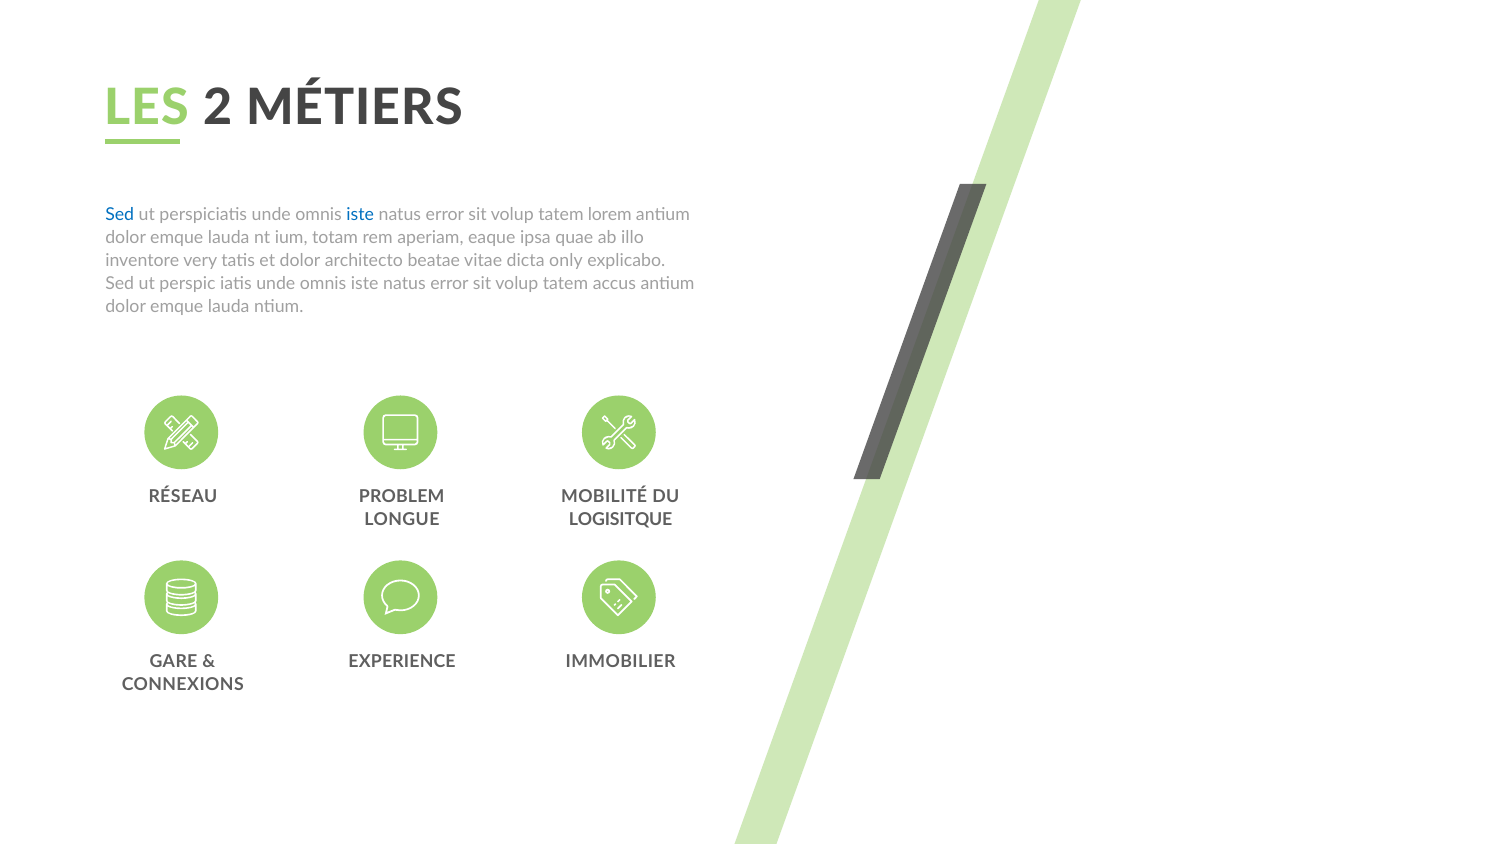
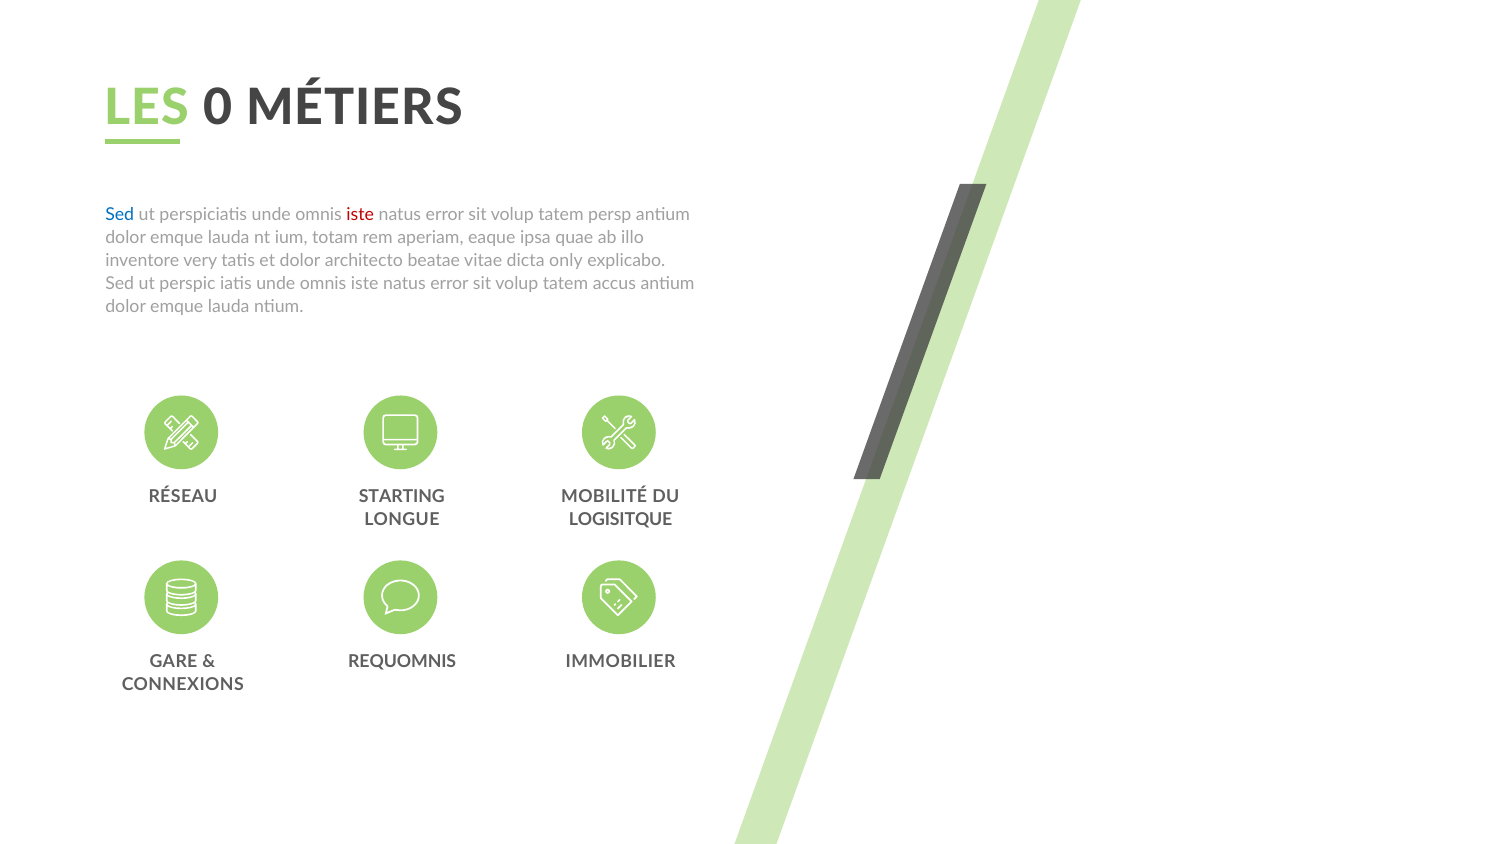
2: 2 -> 0
iste at (360, 215) colour: blue -> red
lorem: lorem -> persp
PROBLEM: PROBLEM -> STARTING
EXPERIENCE: EXPERIENCE -> REQUOMNIS
